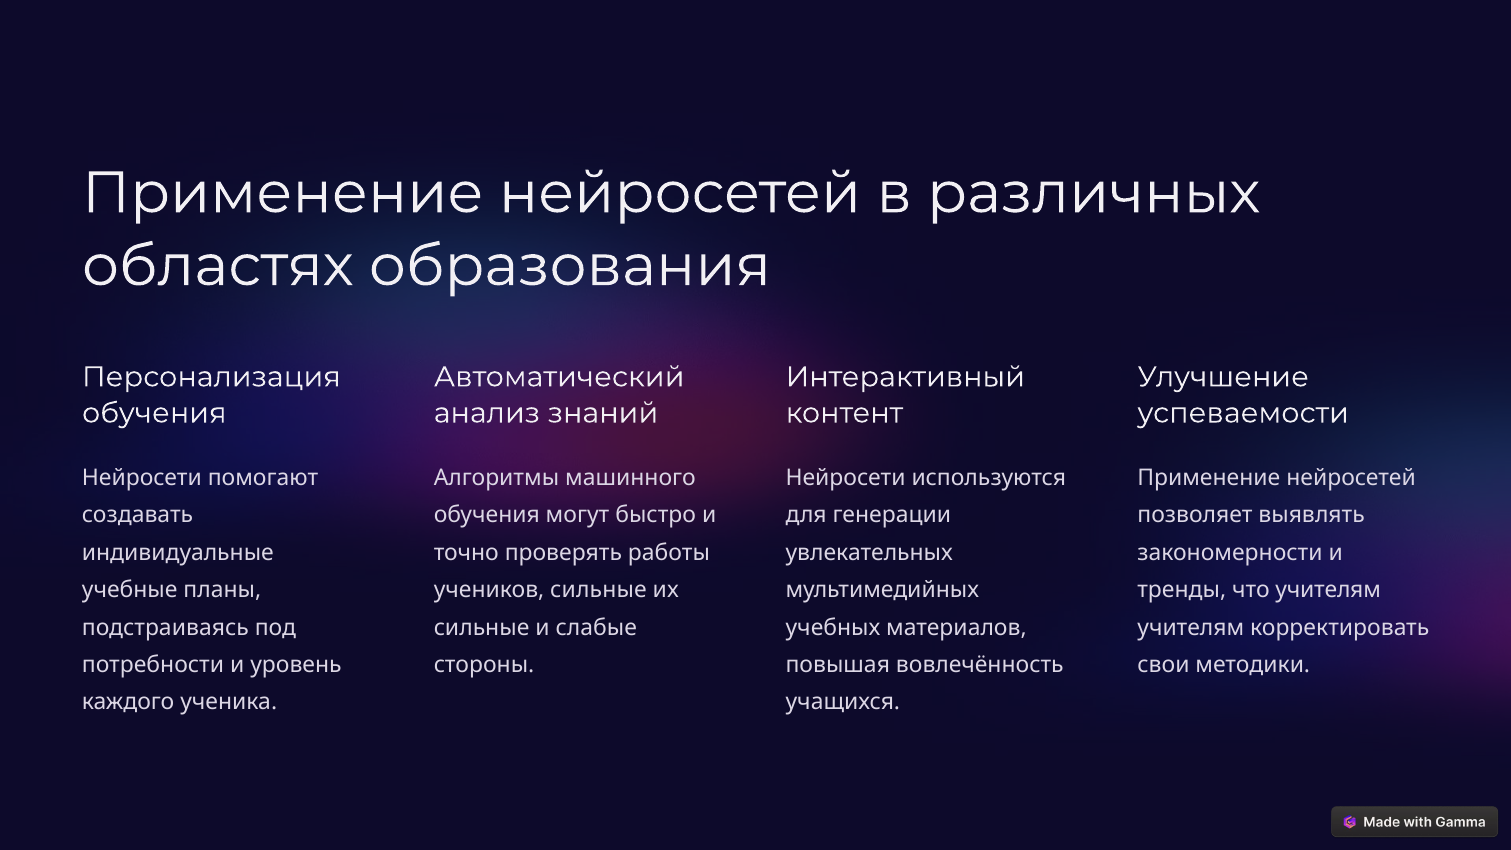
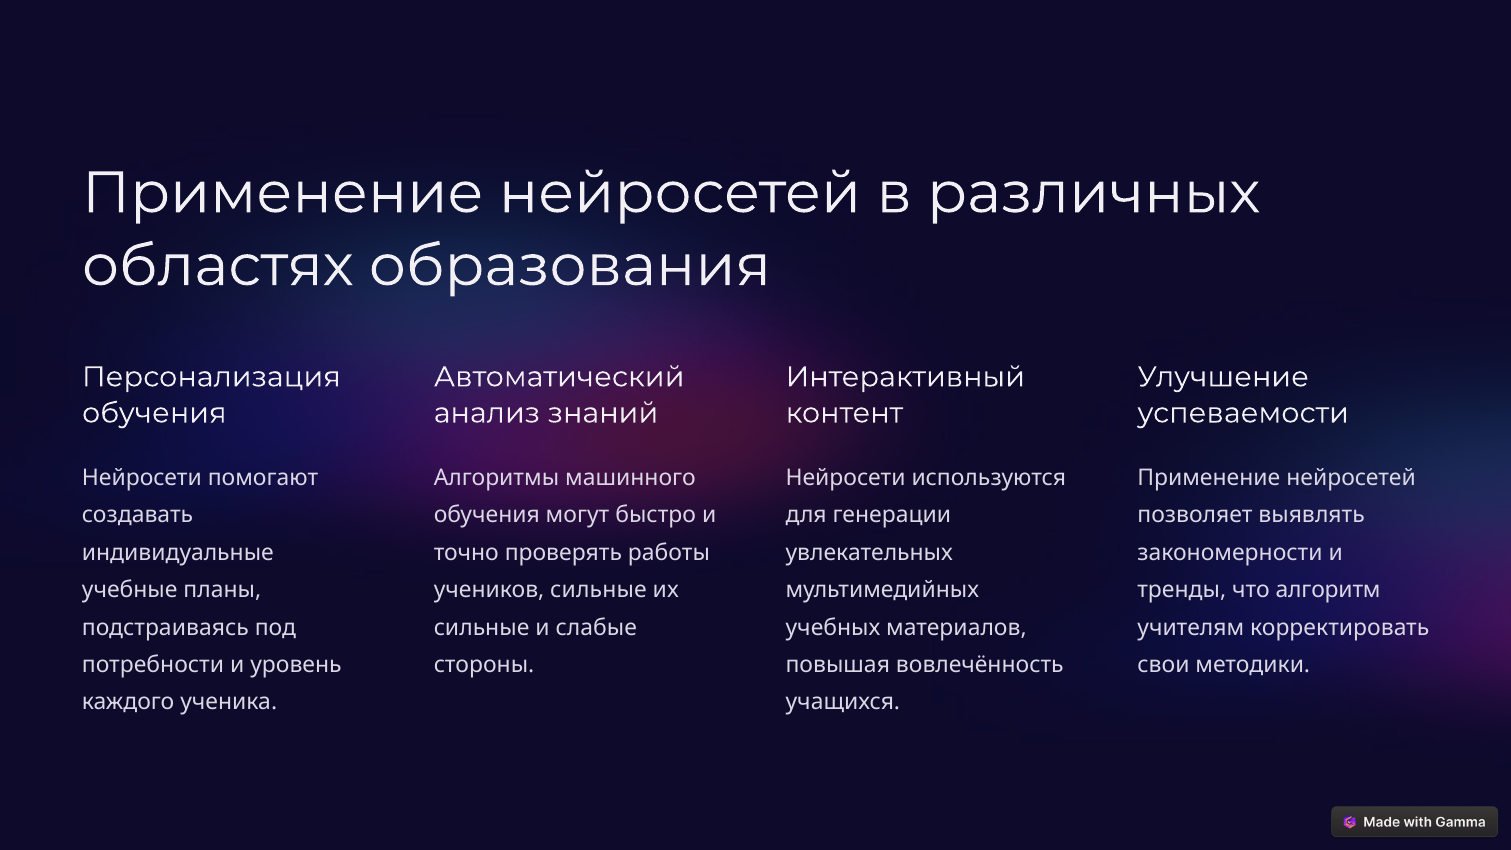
что учителям: учителям -> алгоритм
